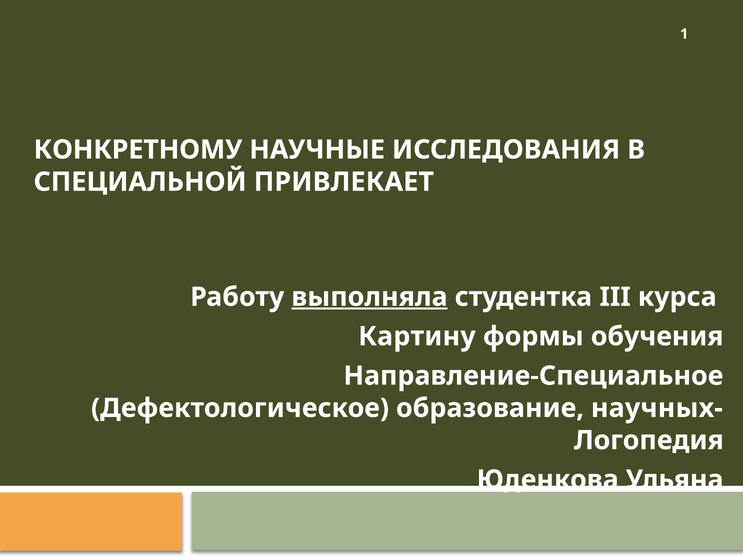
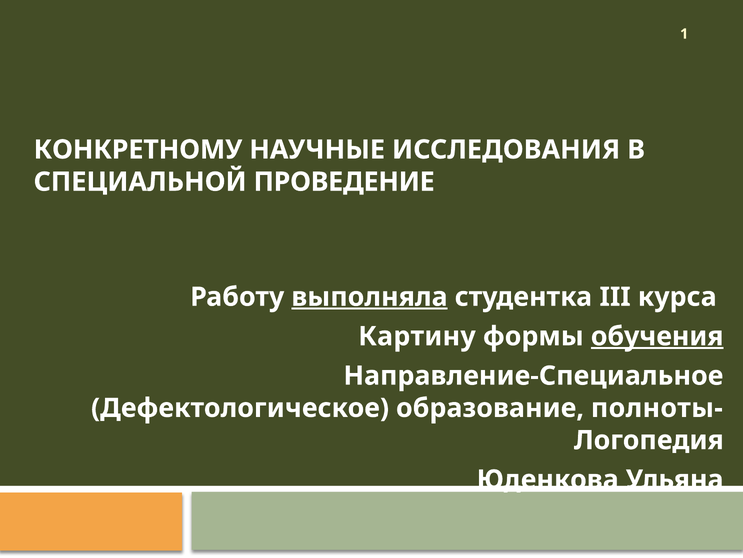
ПРИВЛЕКАЕТ: ПРИВЛЕКАЕТ -> ПРОВЕДЕНИЕ
обучения underline: none -> present
научных-: научных- -> полноты-
